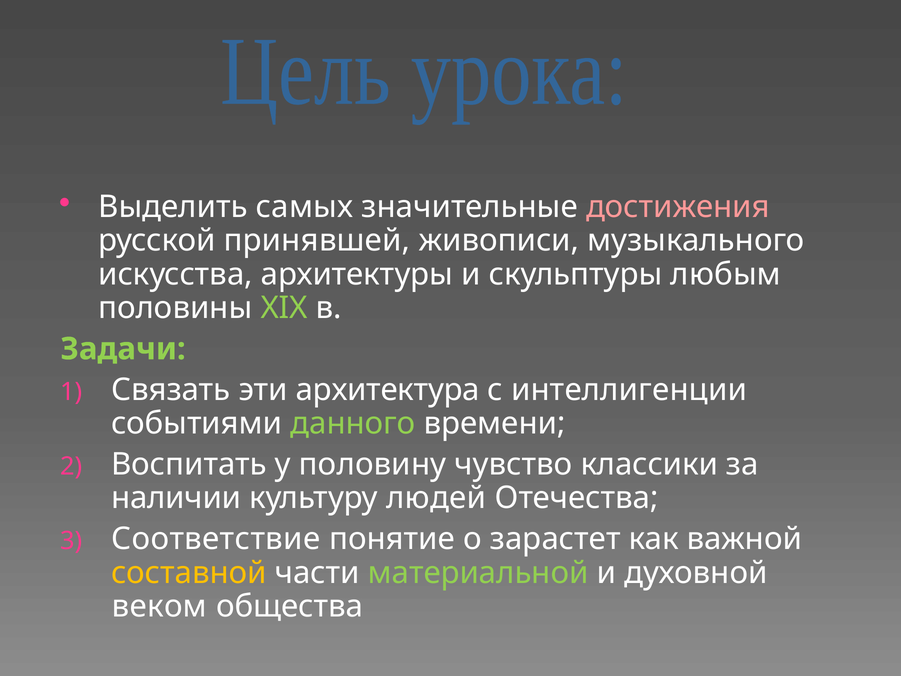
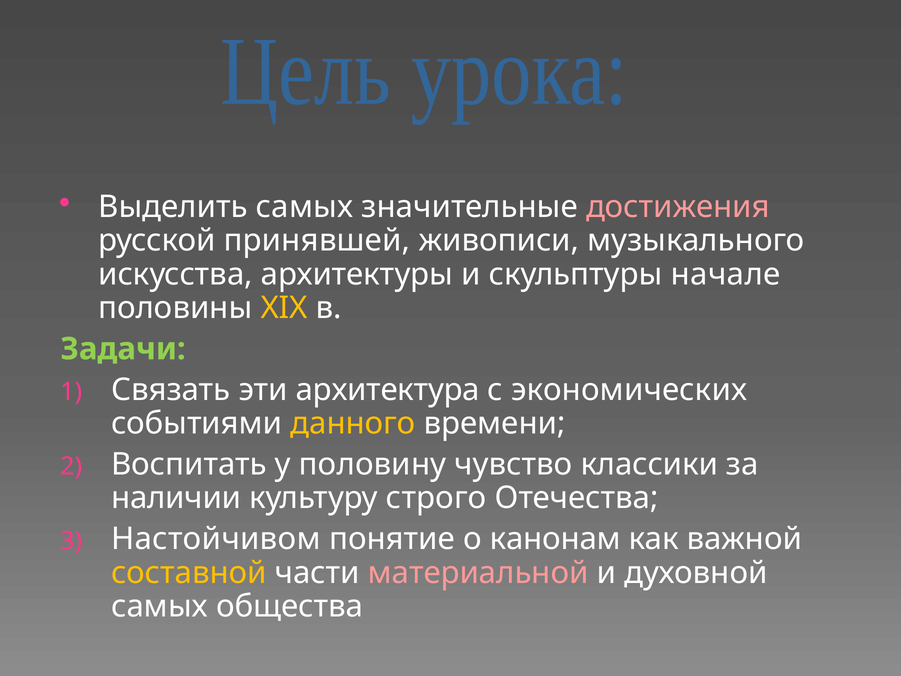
любым: любым -> начале
XIX colour: light green -> yellow
интеллигенции: интеллигенции -> экономических
данного colour: light green -> yellow
людей: людей -> строго
Соответствие: Соответствие -> Настойчивом
зарастет: зарастет -> канонам
материальной colour: light green -> pink
веком at (159, 606): веком -> самых
